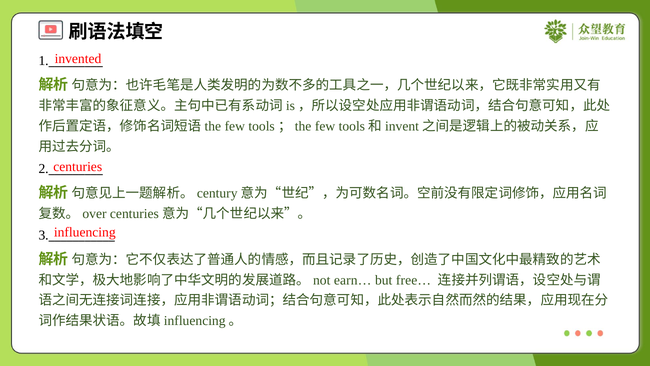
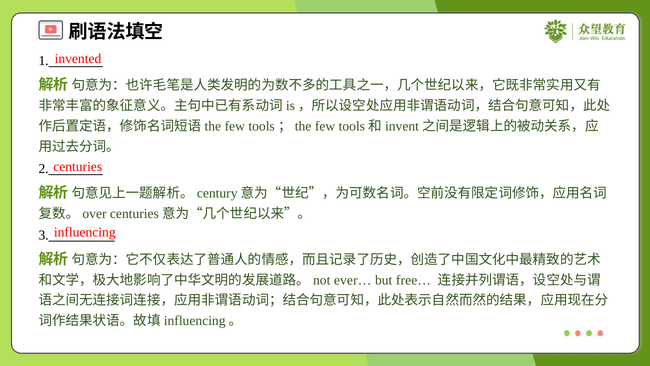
earn…: earn… -> ever…
